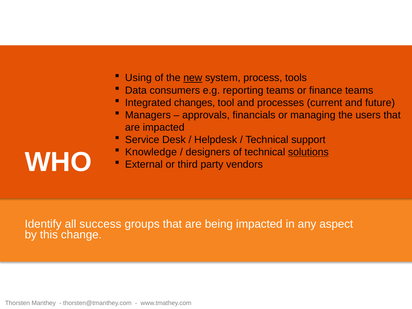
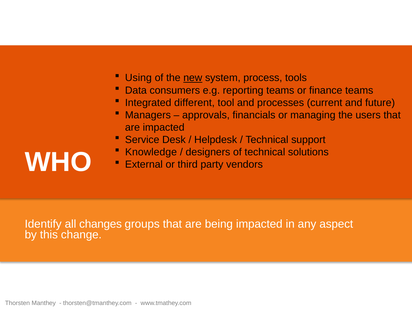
changes: changes -> different
solutions underline: present -> none
success: success -> changes
